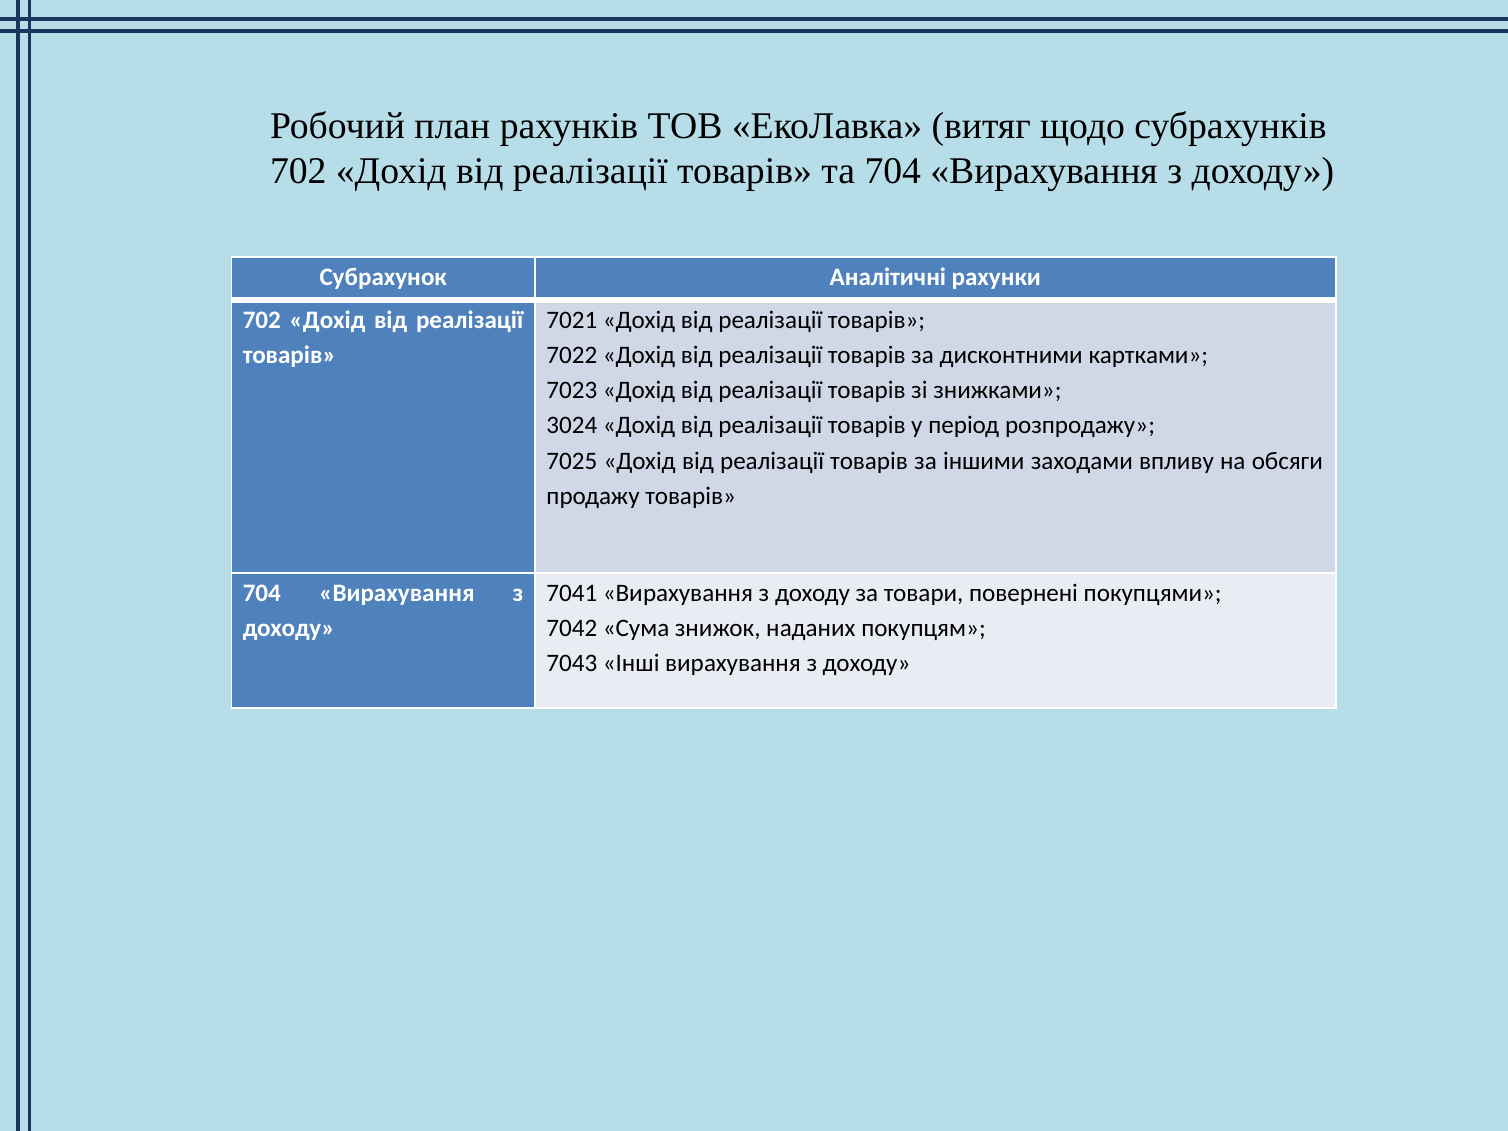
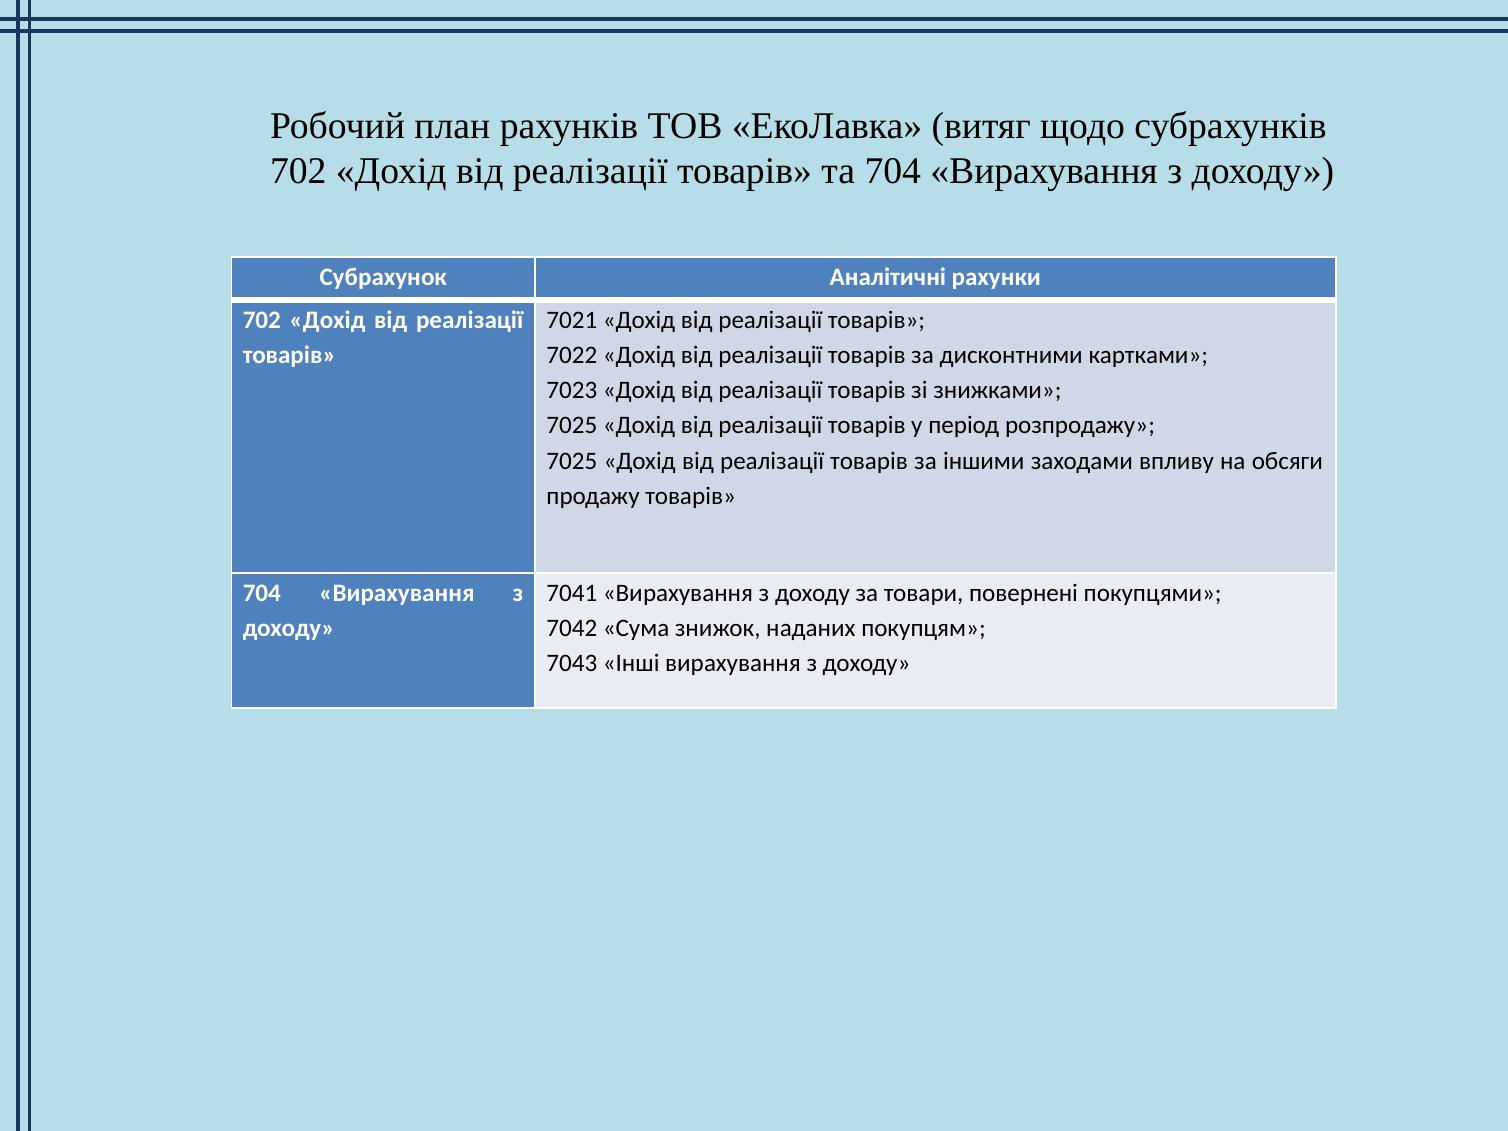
3024 at (572, 426): 3024 -> 7025
